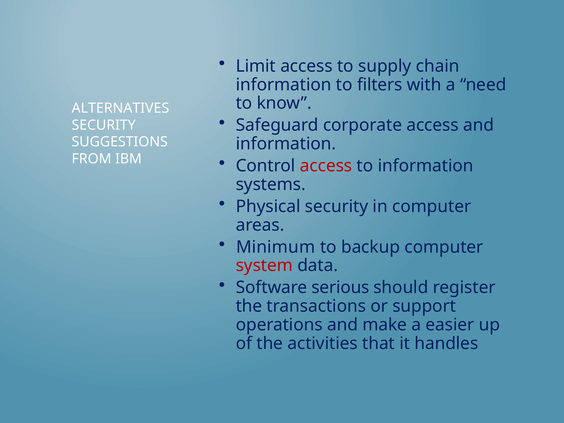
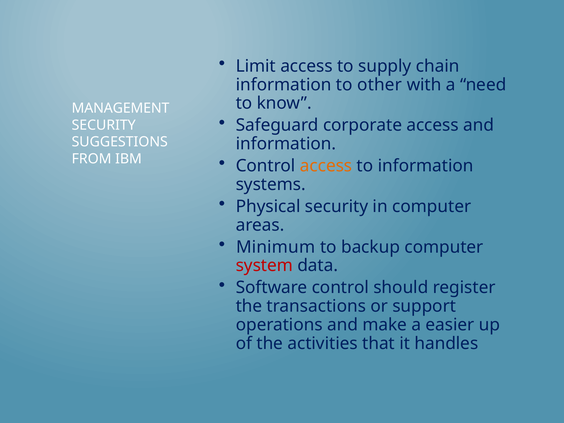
filters: filters -> other
ALTERNATIVES: ALTERNATIVES -> MANAGEMENT
access at (326, 166) colour: red -> orange
Software serious: serious -> control
